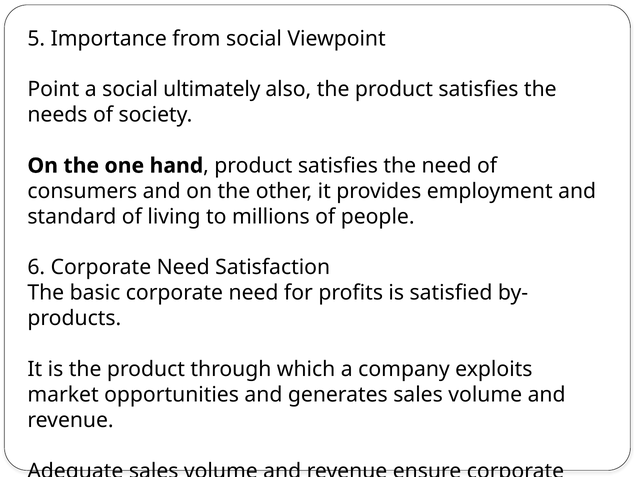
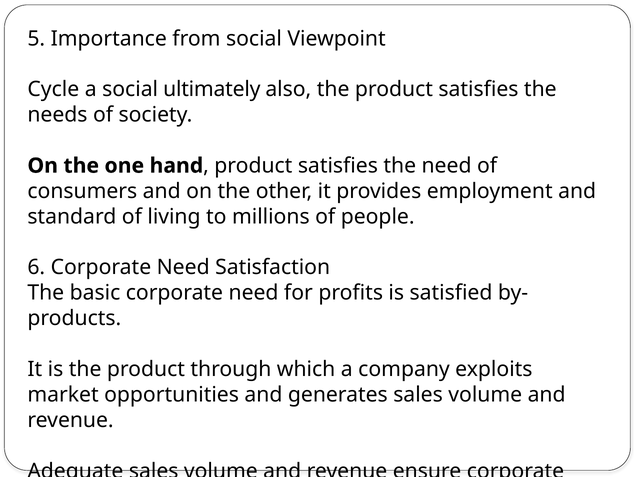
Point: Point -> Cycle
